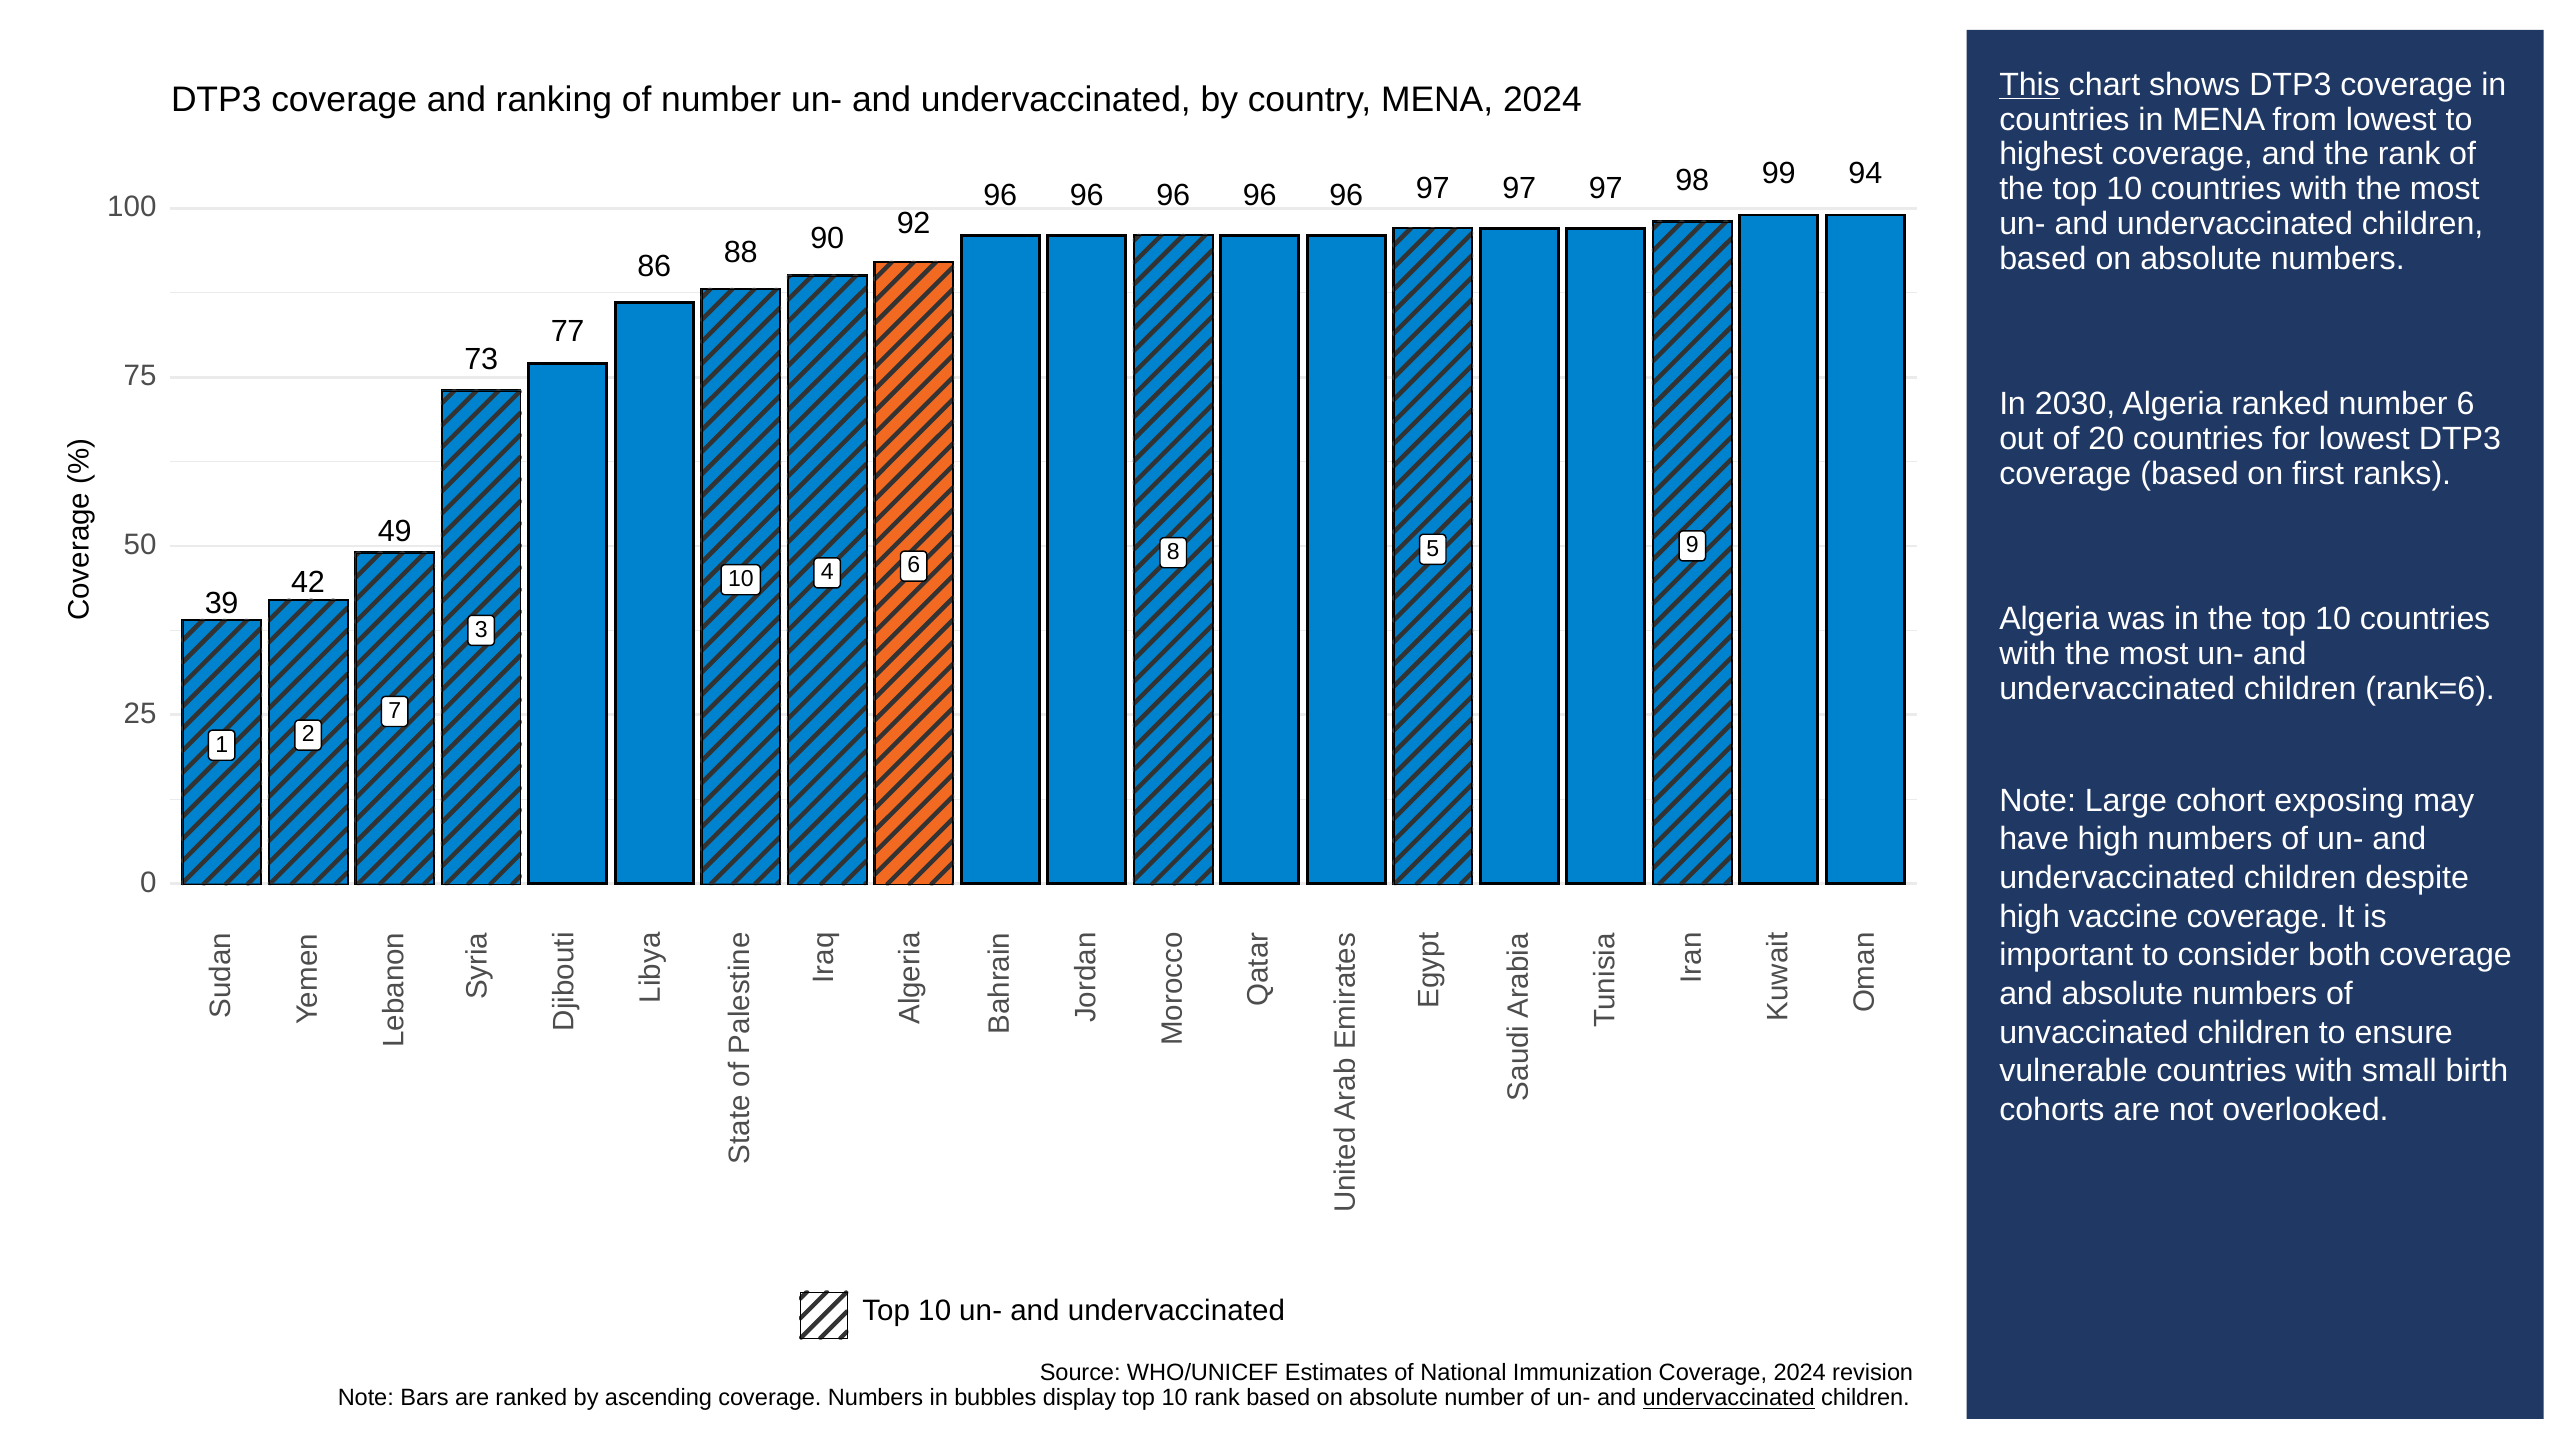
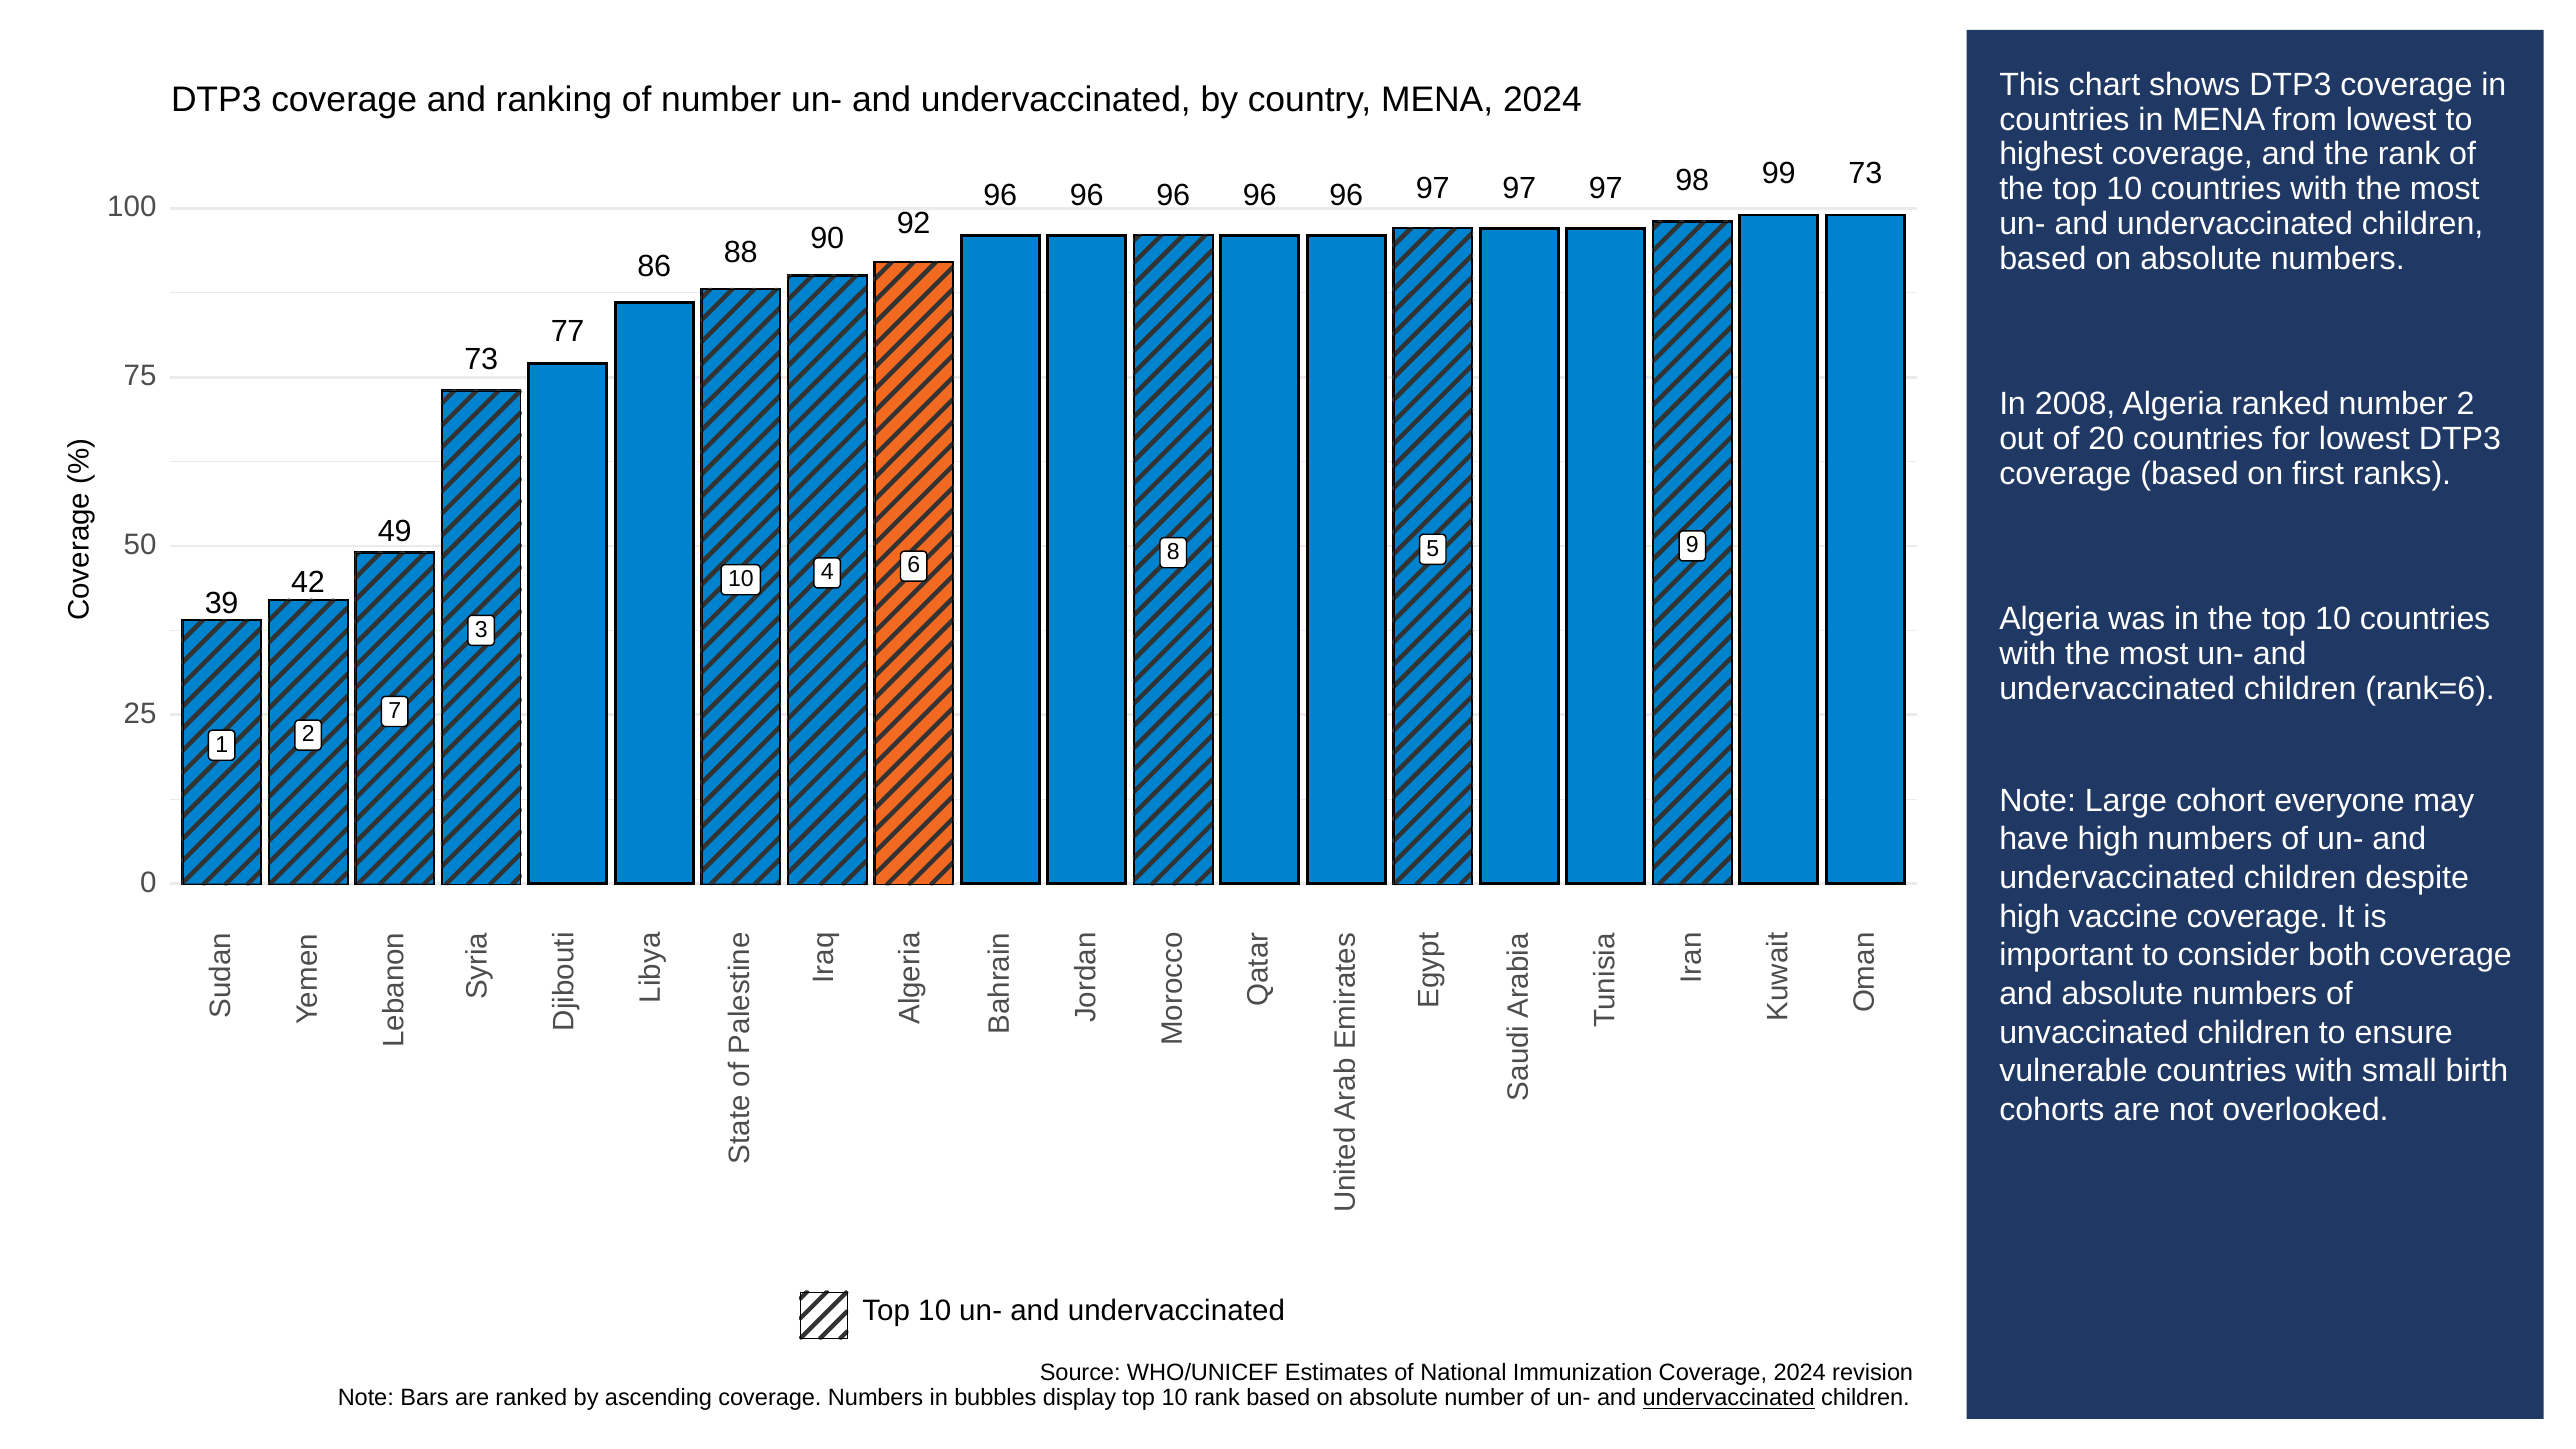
This underline: present -> none
98 94: 94 -> 73
2030: 2030 -> 2008
number 6: 6 -> 2
exposing: exposing -> everyone
